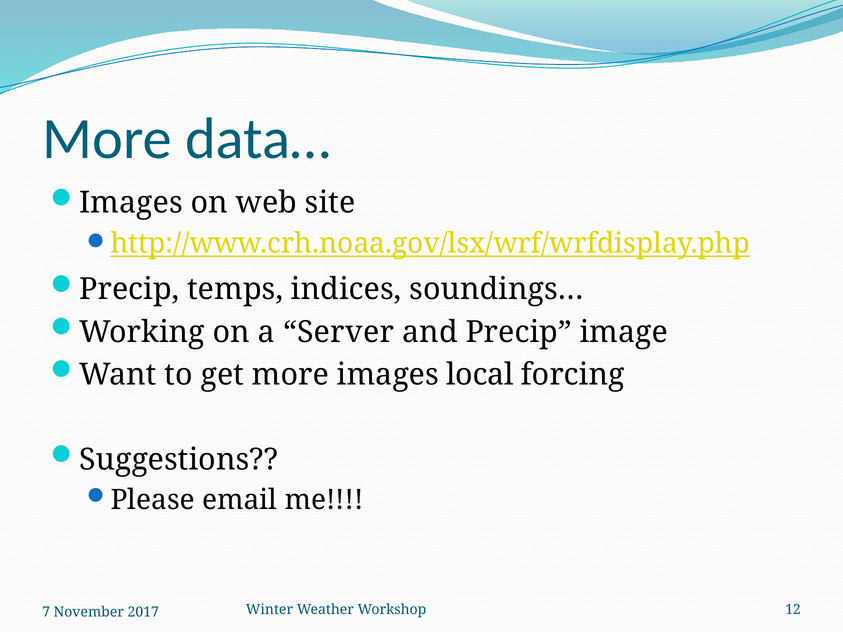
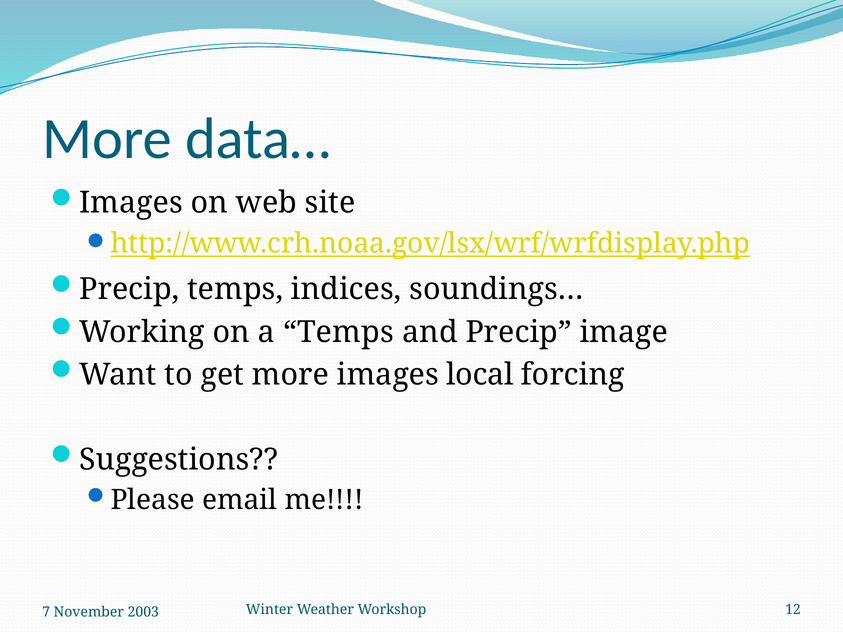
a Server: Server -> Temps
2017: 2017 -> 2003
